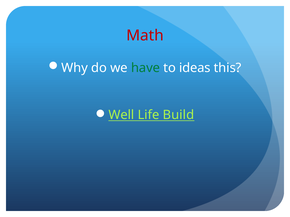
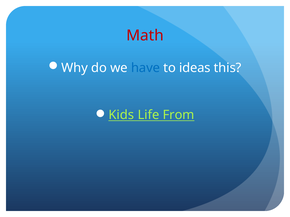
have colour: green -> blue
Well: Well -> Kids
Build: Build -> From
